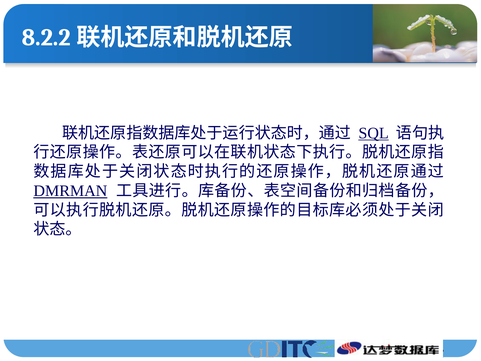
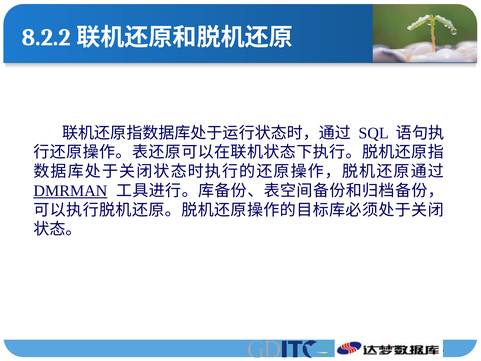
SQL underline: present -> none
